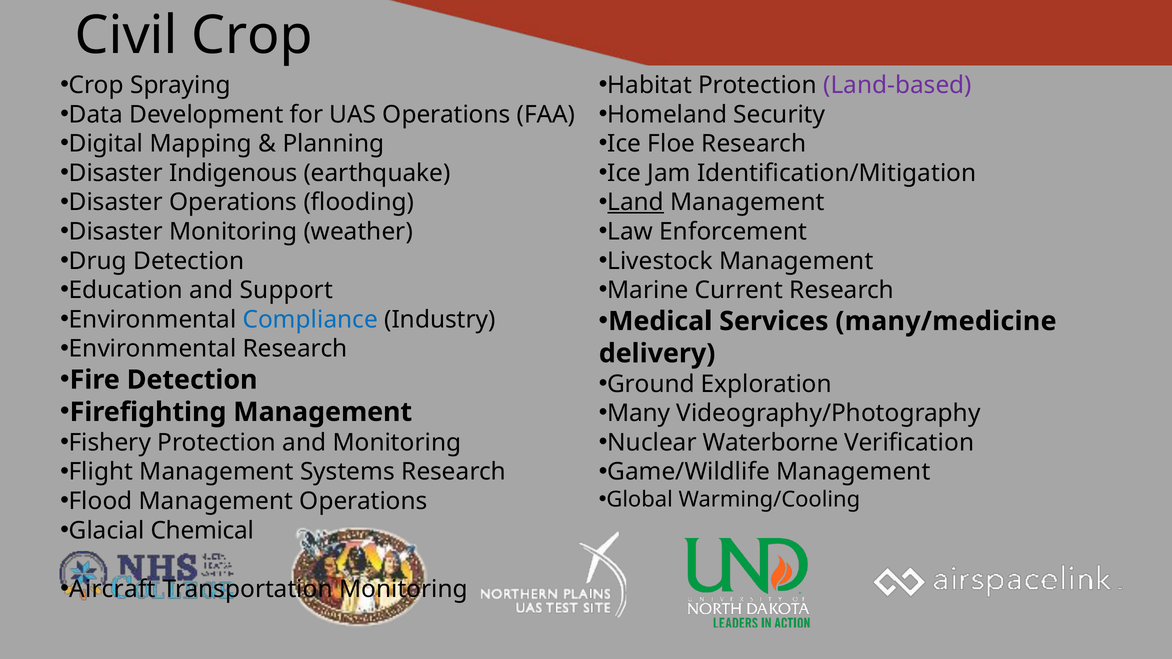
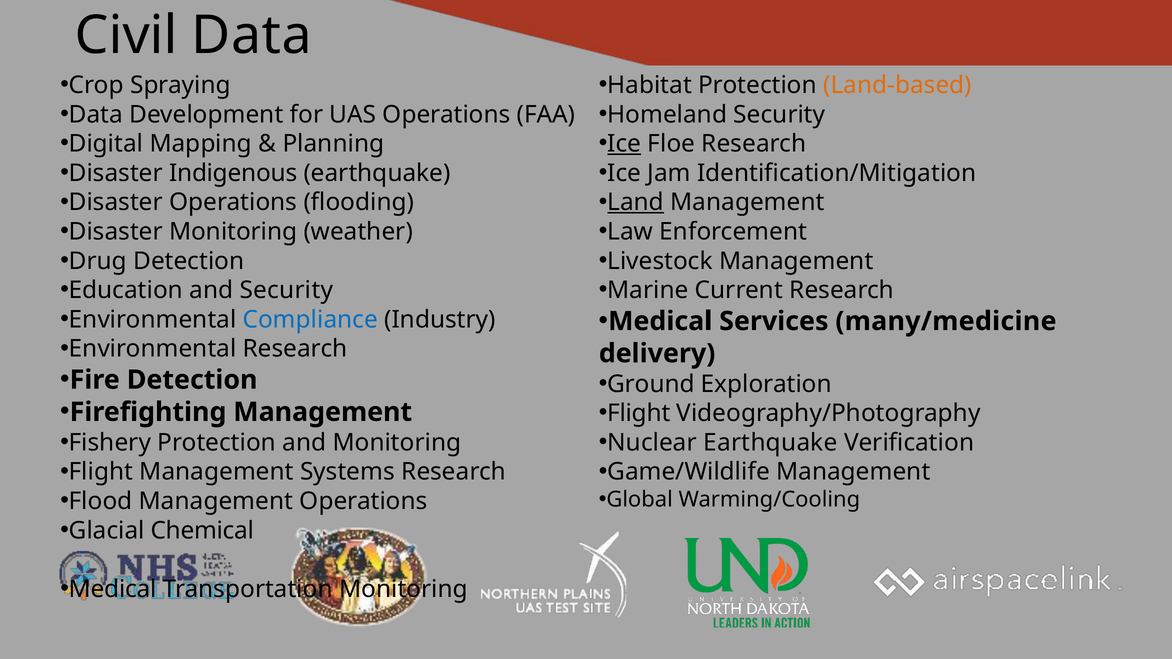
Civil Crop: Crop -> Data
Land-based colour: purple -> orange
Ice at (624, 144) underline: none -> present
and Support: Support -> Security
Many at (639, 413): Many -> Flight
Nuclear Waterborne: Waterborne -> Earthquake
Aircraft at (112, 589): Aircraft -> Medical
